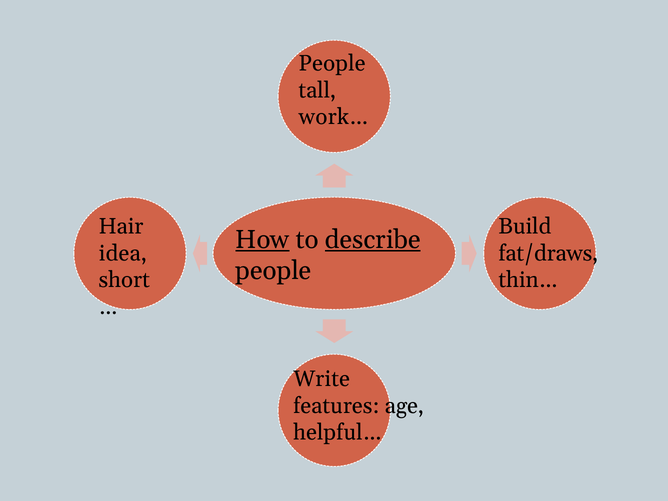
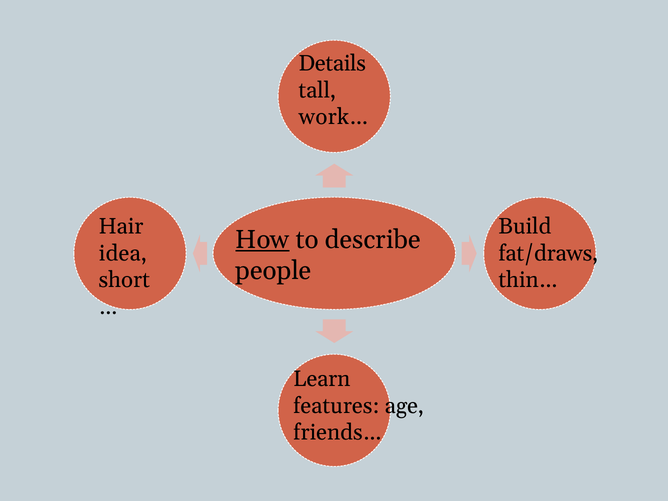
People at (332, 64): People -> Details
describe underline: present -> none
Write: Write -> Learn
helpful…: helpful… -> friends…
